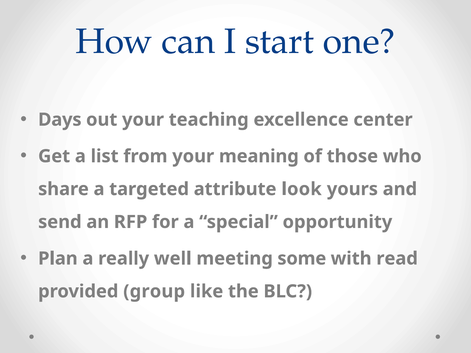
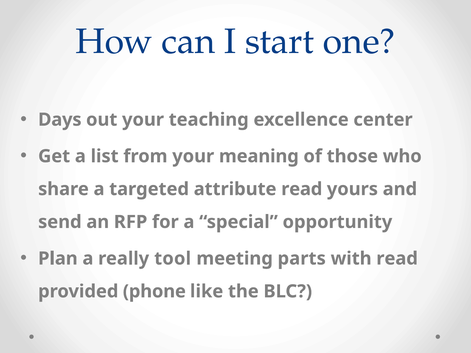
attribute look: look -> read
well: well -> tool
some: some -> parts
group: group -> phone
